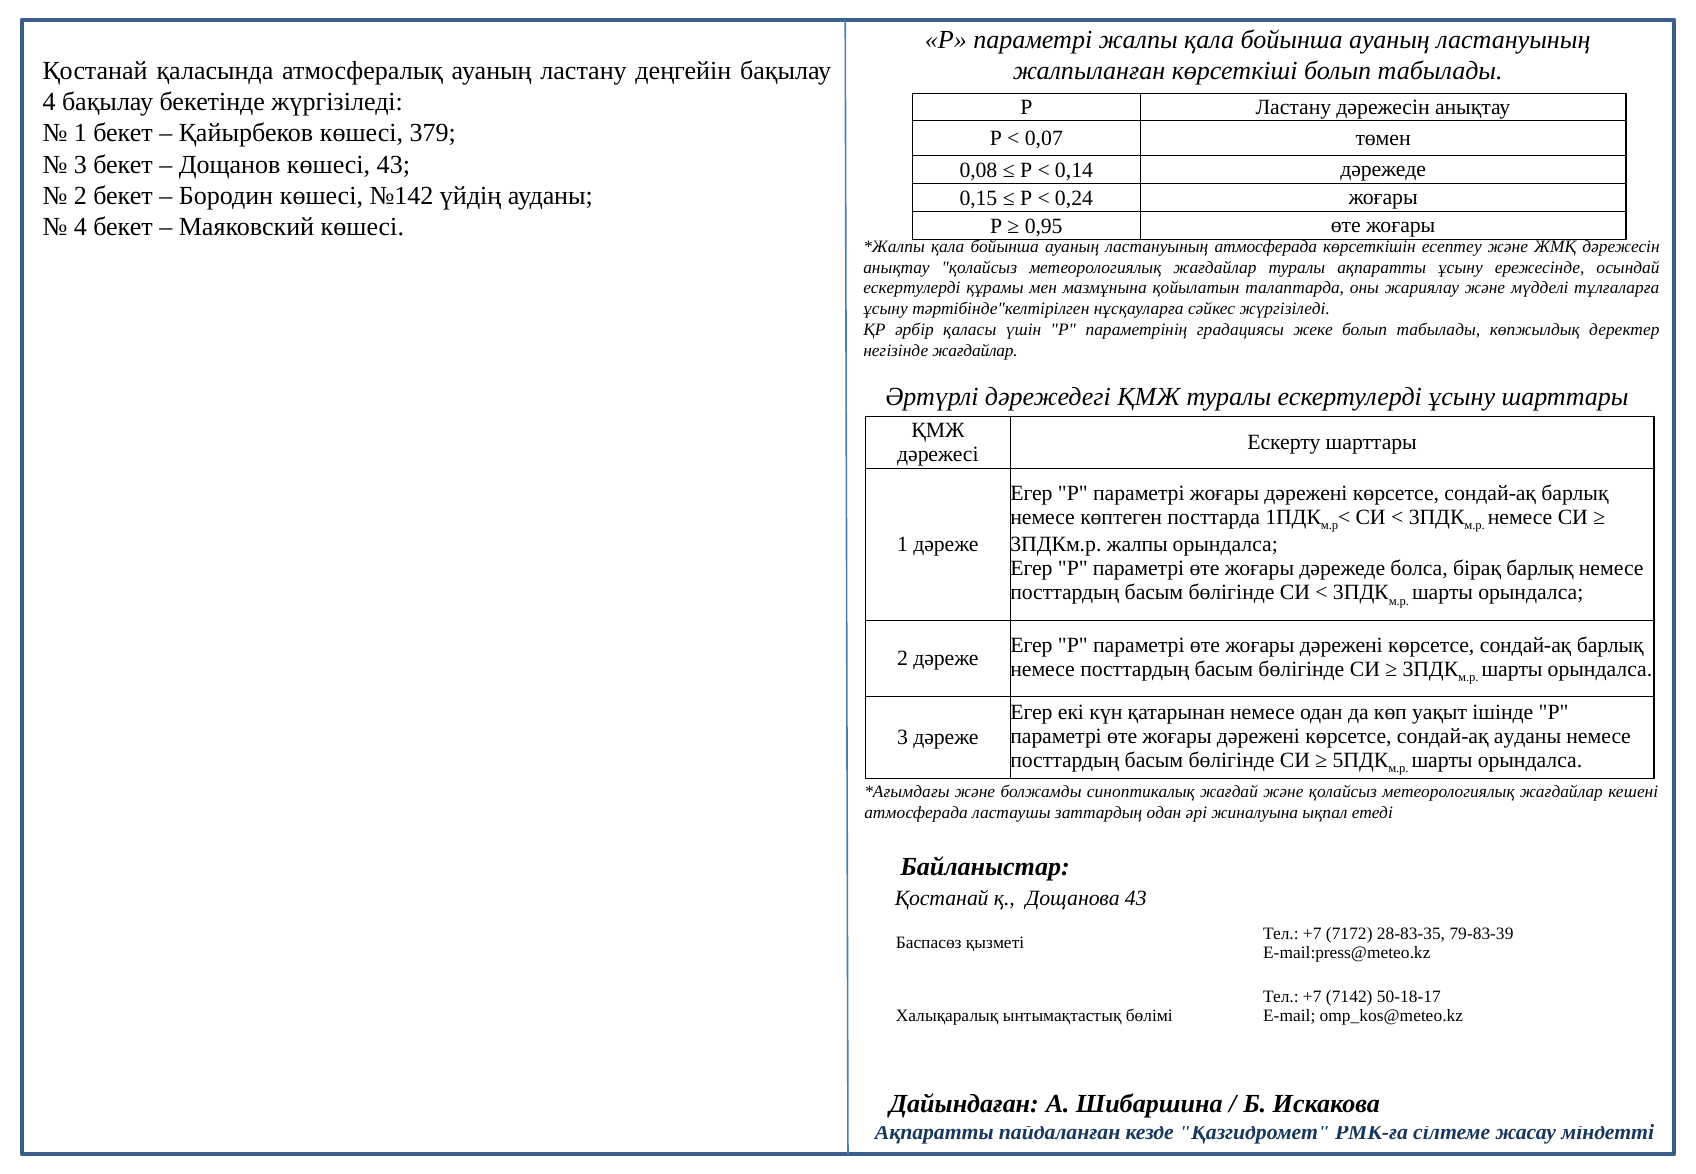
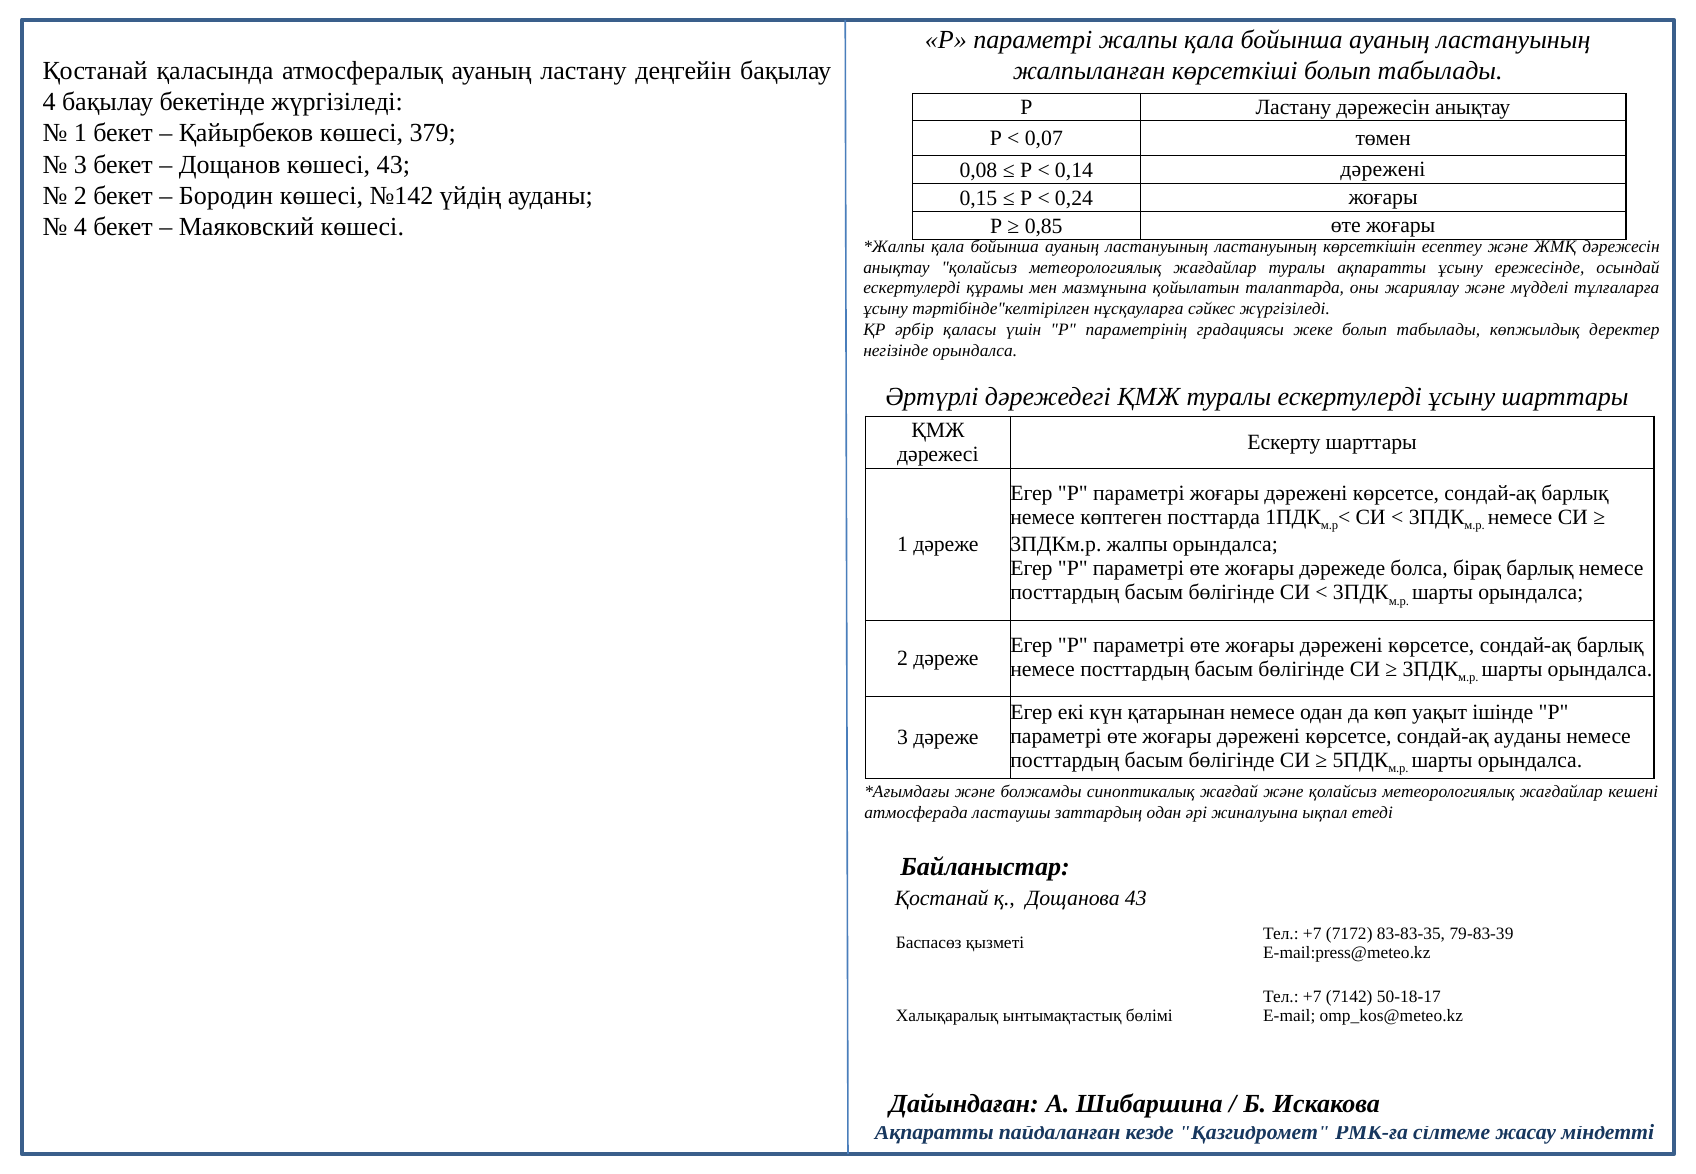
0,14 дәрежеде: дәрежеде -> дәрежені
0,95: 0,95 -> 0,85
ластануының атмосферада: атмосферада -> ластануының
негізінде жағдайлар: жағдайлар -> орындалса
28-83-35: 28-83-35 -> 83-83-35
